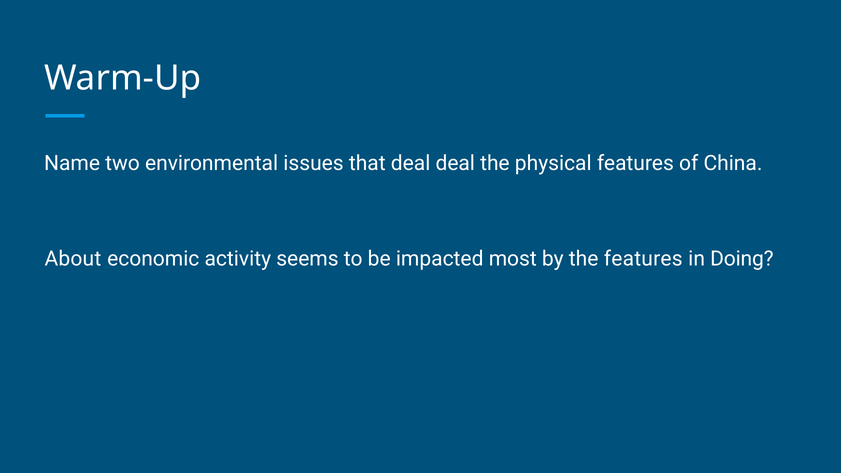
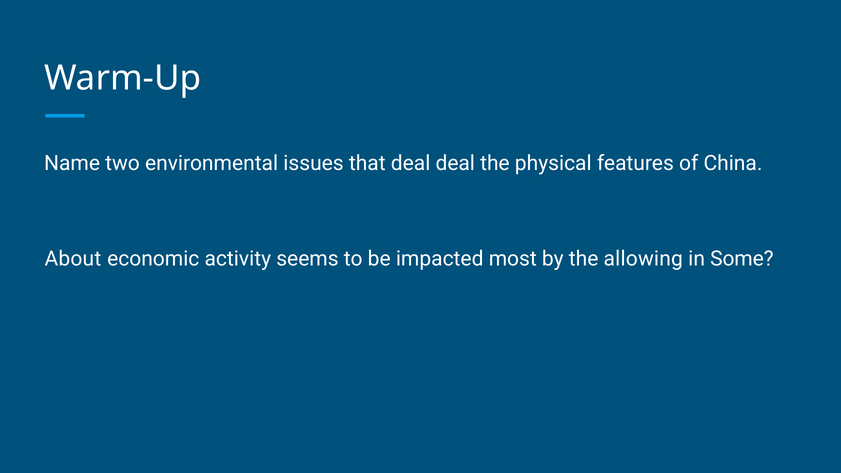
the features: features -> allowing
Doing: Doing -> Some
